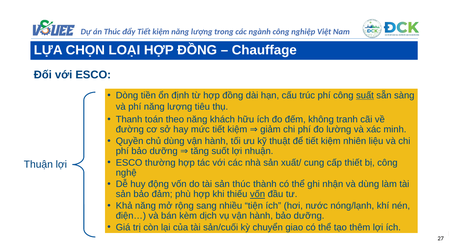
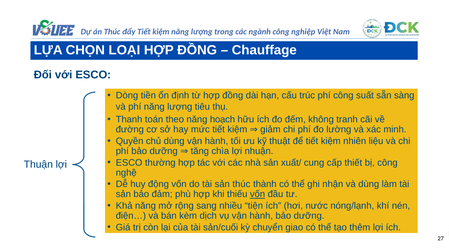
suất underline: present -> none
khách: khách -> hoạch
suốt: suốt -> chìa
